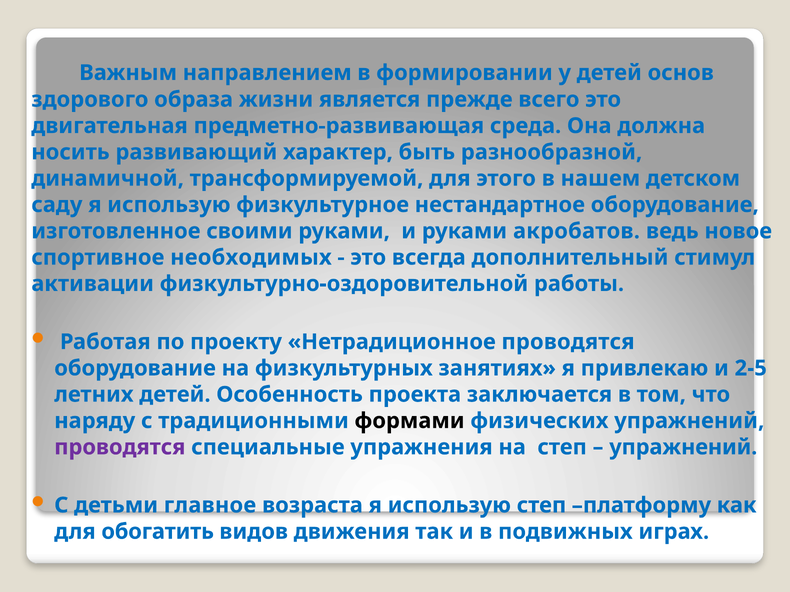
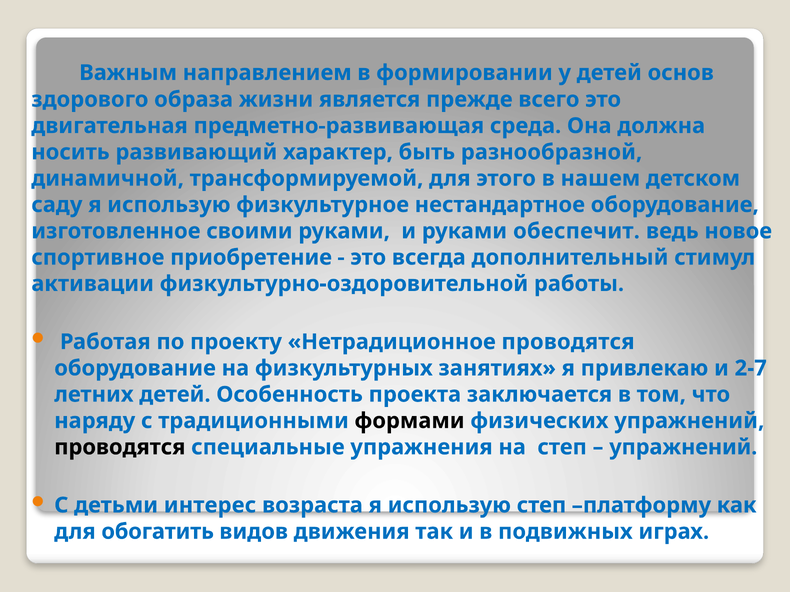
акробатов: акробатов -> обеспечит
необходимых: необходимых -> приобретение
2-5: 2-5 -> 2-7
проводятся at (120, 448) colour: purple -> black
главное: главное -> интерес
